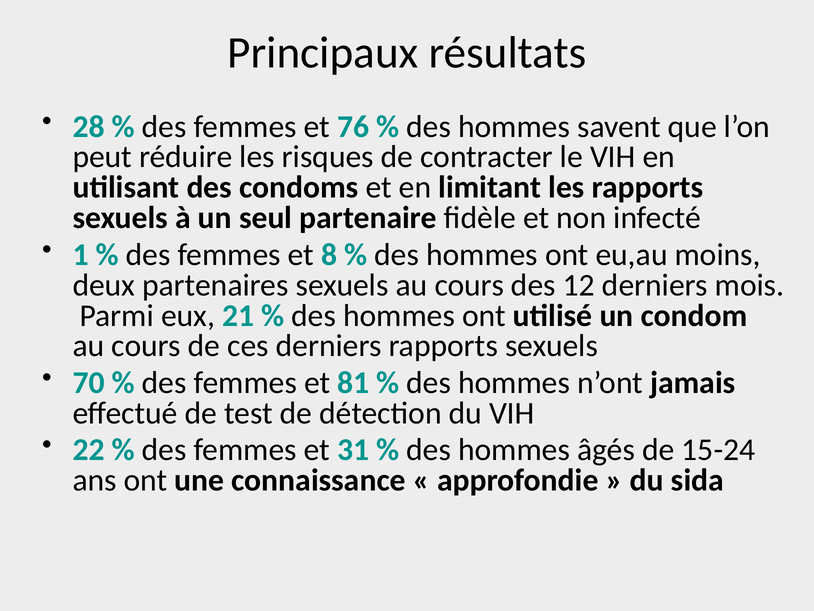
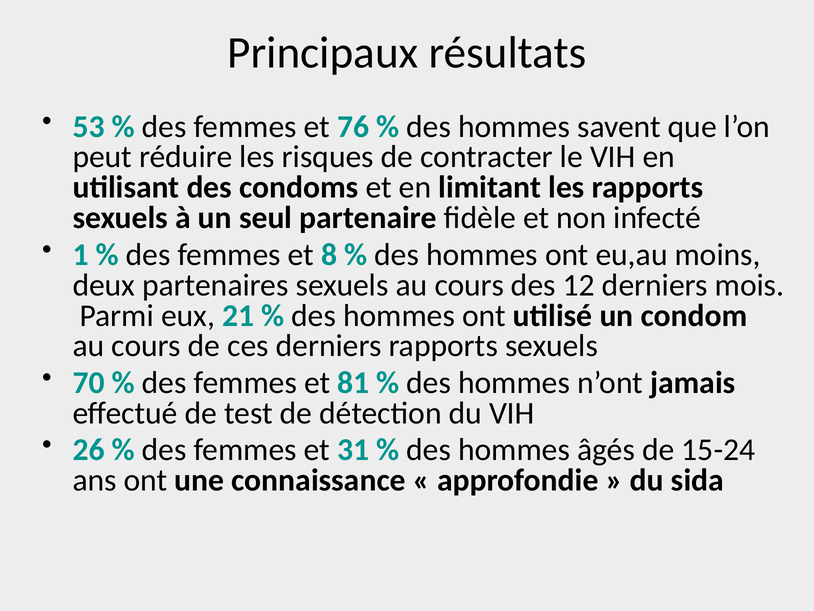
28: 28 -> 53
22: 22 -> 26
